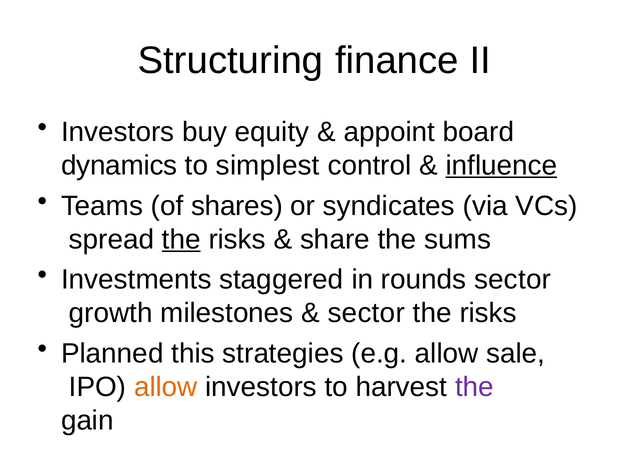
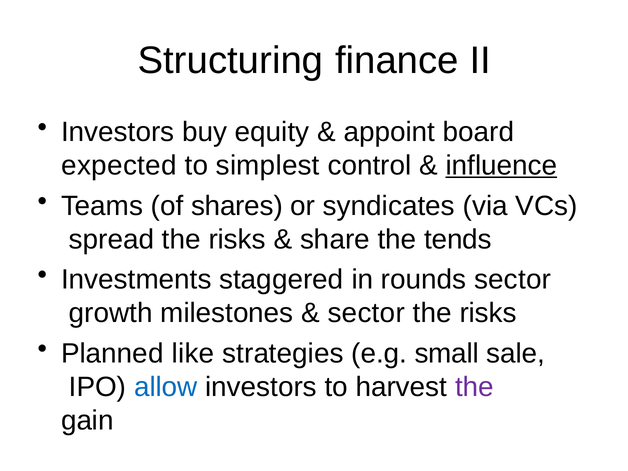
dynamics: dynamics -> expected
the at (181, 239) underline: present -> none
sums: sums -> tends
this: this -> like
e.g allow: allow -> small
allow at (166, 387) colour: orange -> blue
